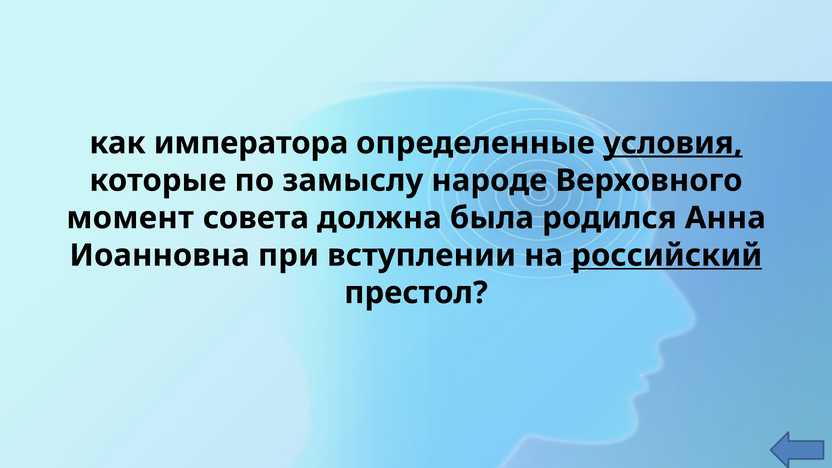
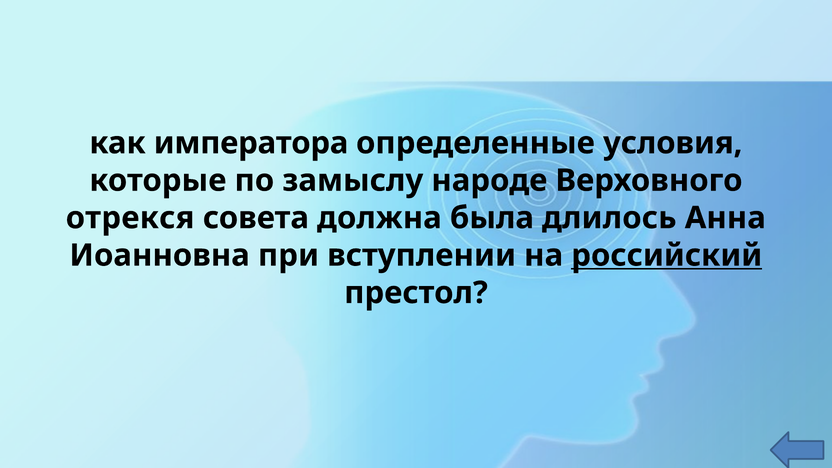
условия underline: present -> none
момент: момент -> отрекся
родился: родился -> длилось
